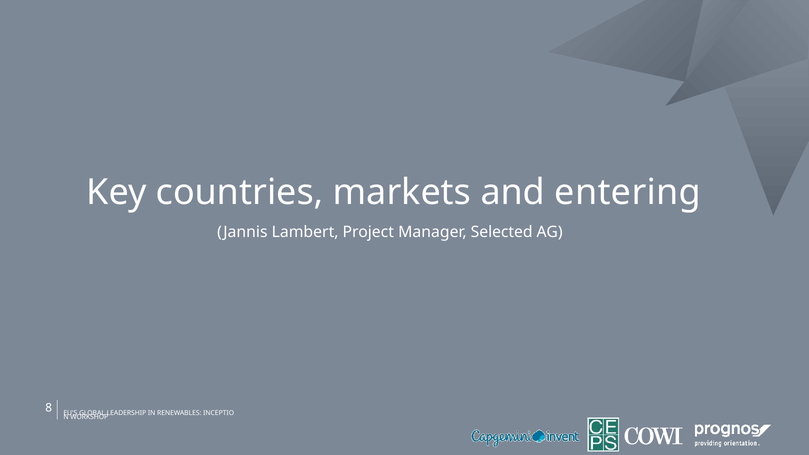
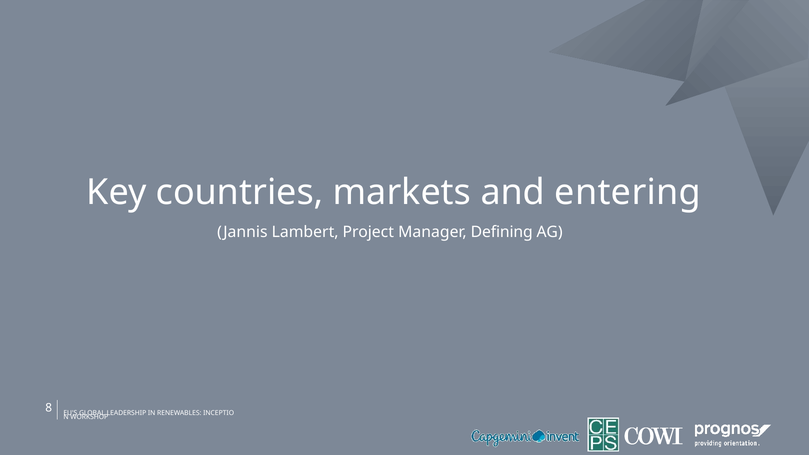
Selected: Selected -> Defining
